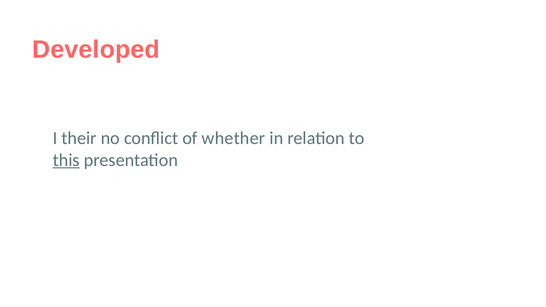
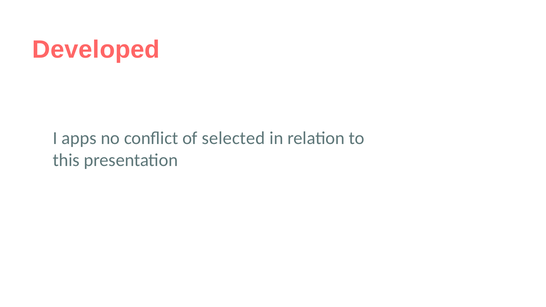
their: their -> apps
whether: whether -> selected
this underline: present -> none
